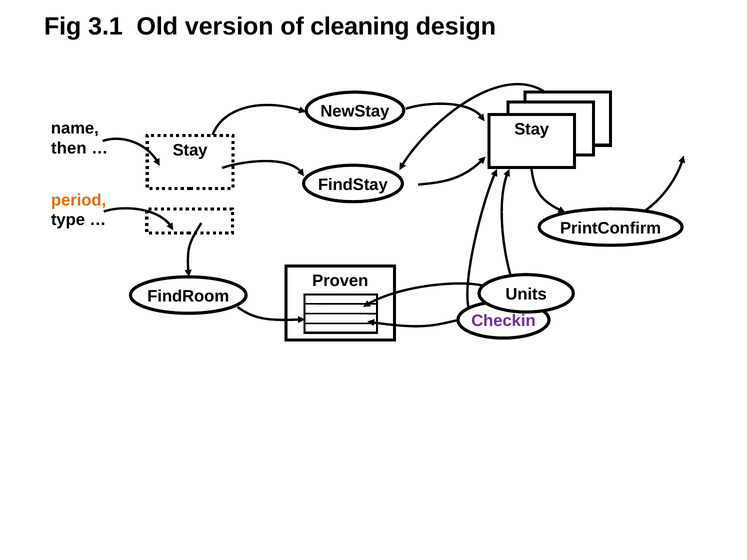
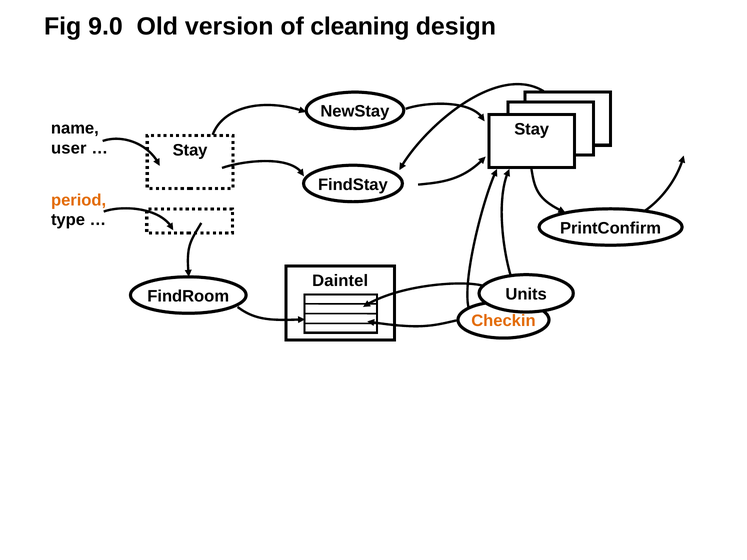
3.1: 3.1 -> 9.0
then: then -> user
Proven: Proven -> Daintel
Checkin colour: purple -> orange
